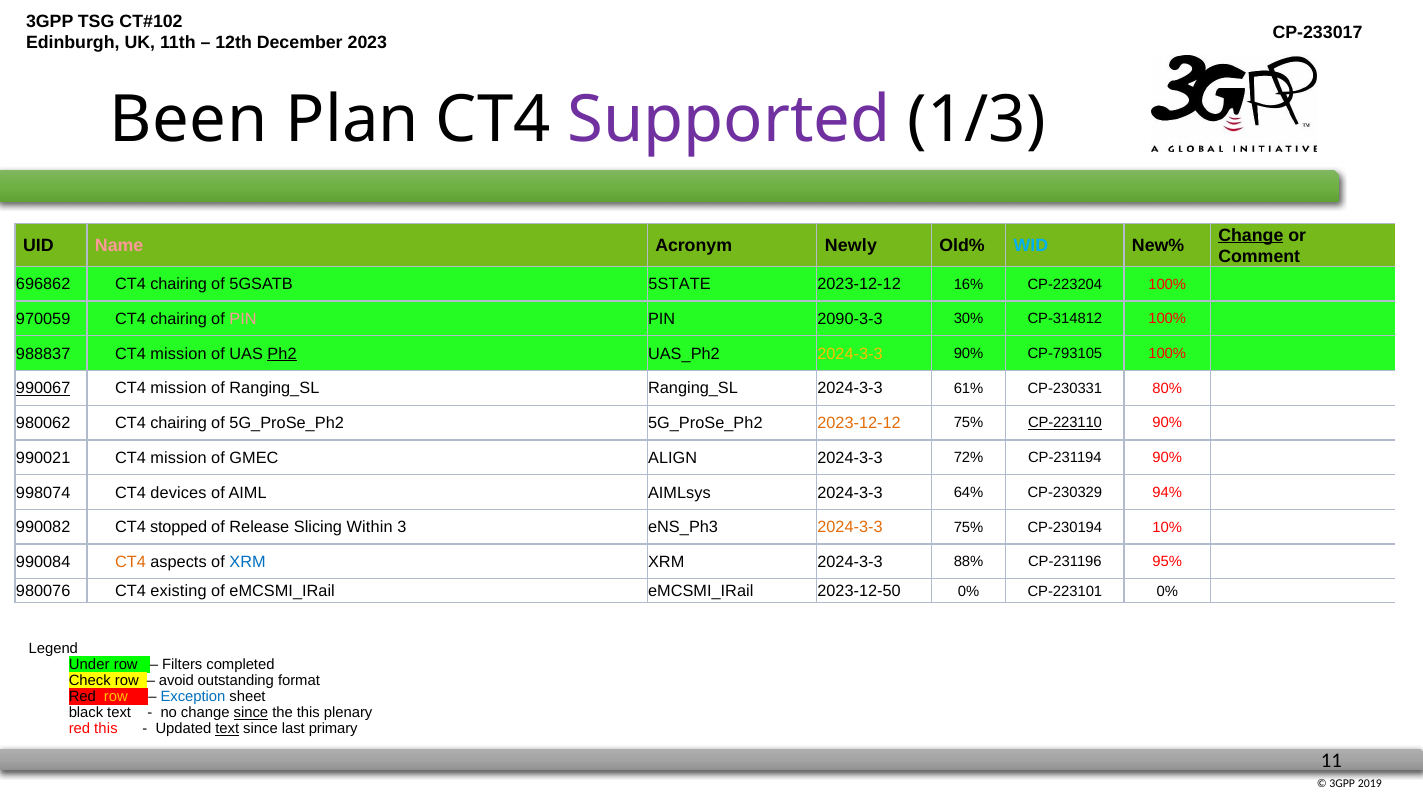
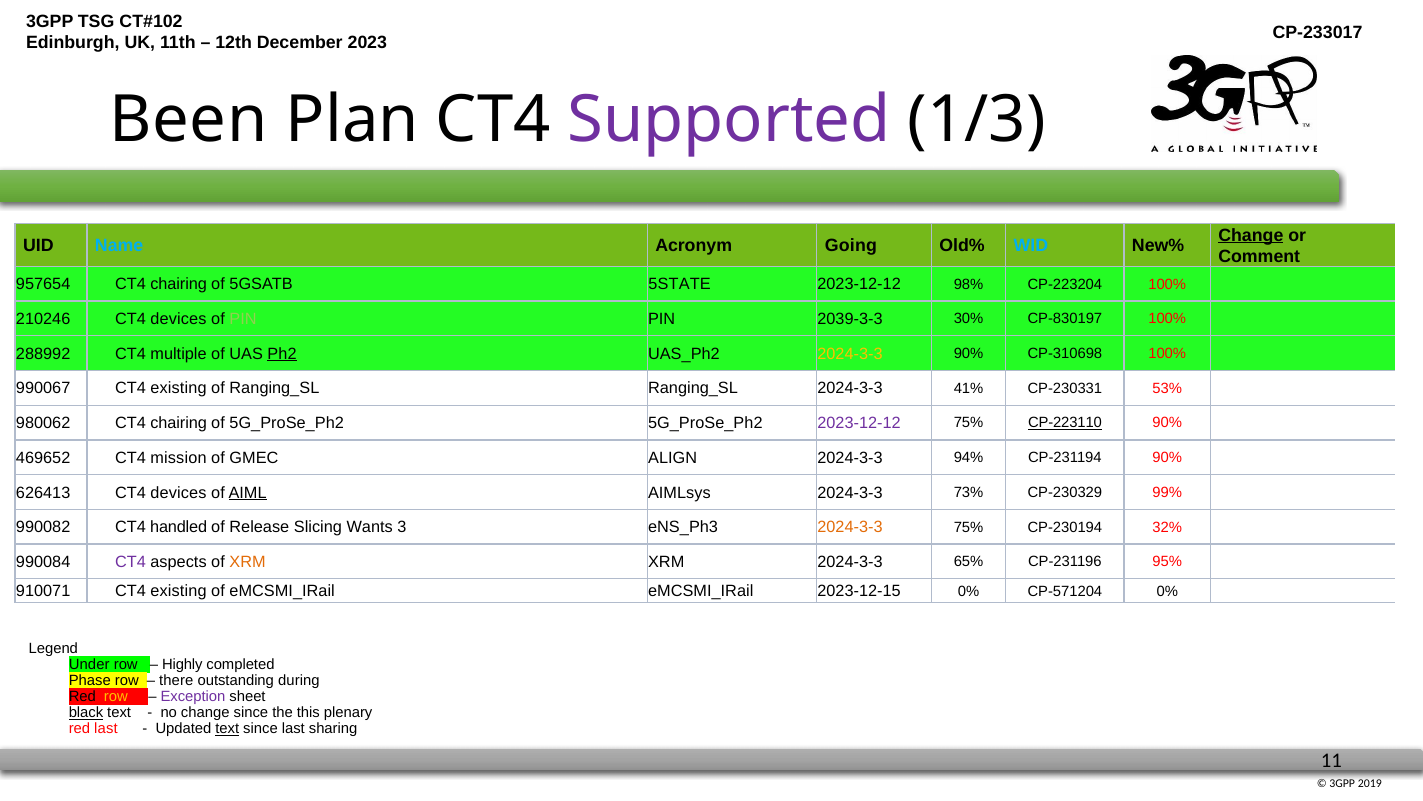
Name colour: pink -> light blue
Newly: Newly -> Going
696862: 696862 -> 957654
16%: 16% -> 98%
970059: 970059 -> 210246
chairing at (179, 319): chairing -> devices
PIN at (243, 319) colour: pink -> light green
2090-3-3: 2090-3-3 -> 2039-3-3
CP-314812: CP-314812 -> CP-830197
988837: 988837 -> 288992
mission at (178, 354): mission -> multiple
CP-793105: CP-793105 -> CP-310698
990067 underline: present -> none
mission at (178, 388): mission -> existing
61%: 61% -> 41%
80%: 80% -> 53%
2023-12-12 at (859, 423) colour: orange -> purple
990021: 990021 -> 469652
72%: 72% -> 94%
998074: 998074 -> 626413
AIML underline: none -> present
64%: 64% -> 73%
94%: 94% -> 99%
stopped: stopped -> handled
Within: Within -> Wants
10%: 10% -> 32%
CT4 at (130, 562) colour: orange -> purple
XRM at (248, 562) colour: blue -> orange
88%: 88% -> 65%
980076: 980076 -> 910071
2023-12-50: 2023-12-50 -> 2023-12-15
CP-223101: CP-223101 -> CP-571204
Filters: Filters -> Highly
Check: Check -> Phase
avoid: avoid -> there
format: format -> during
Exception colour: blue -> purple
black underline: none -> present
since at (251, 712) underline: present -> none
red this: this -> last
primary: primary -> sharing
